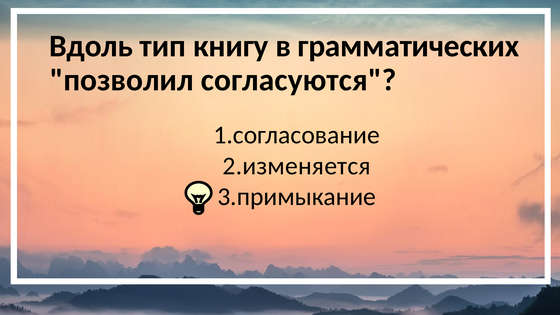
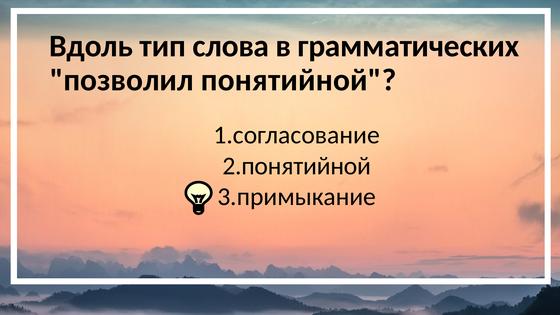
книгу: книгу -> слова
согласуются: согласуются -> понятийной
2.изменяется: 2.изменяется -> 2.понятийной
